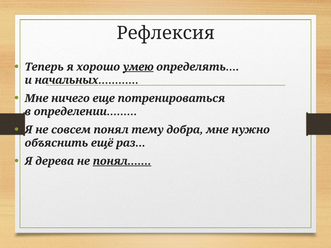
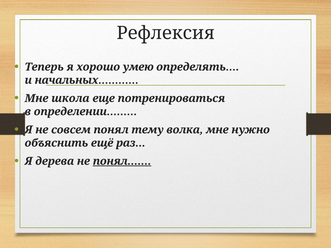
умею underline: present -> none
ничего: ничего -> школа
добра: добра -> волка
